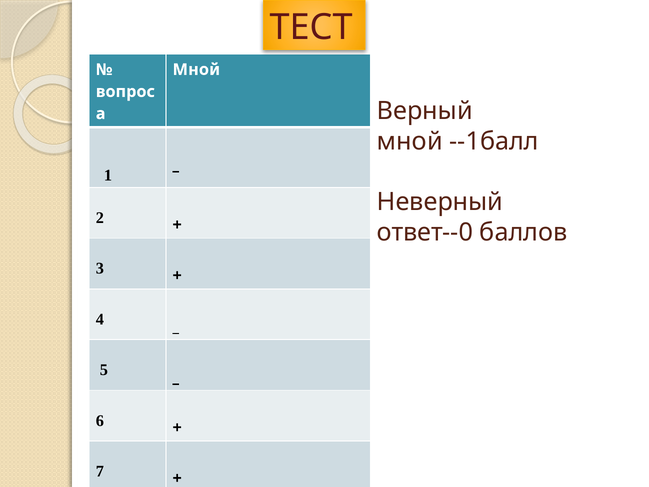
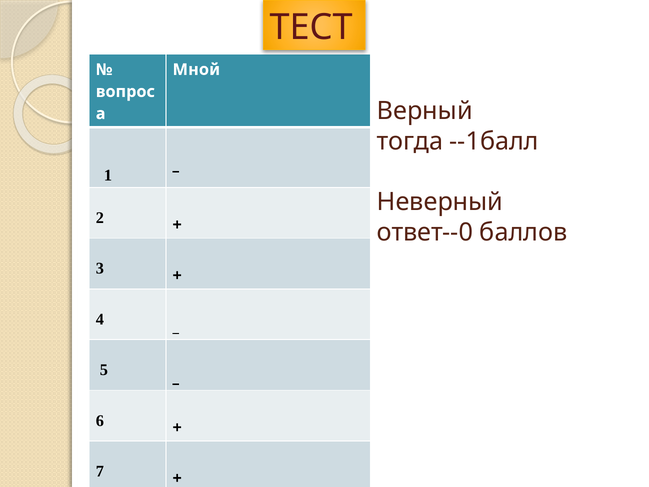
мной at (410, 141): мной -> тогда
